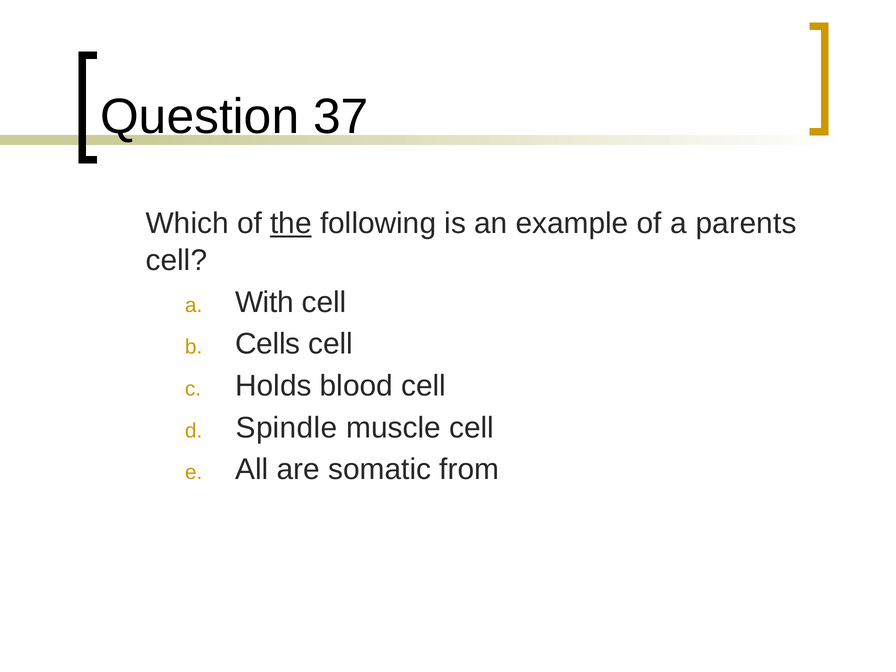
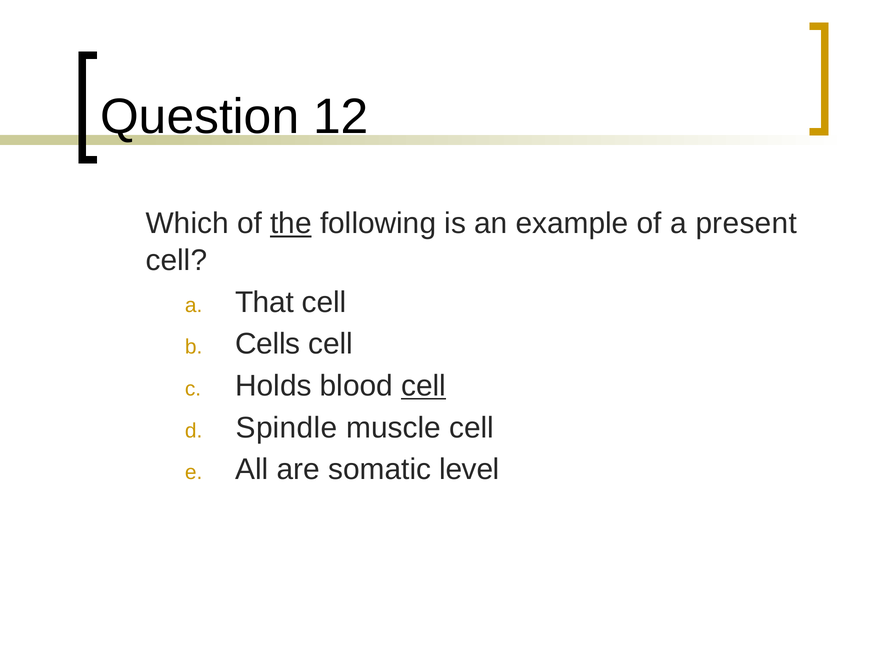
37: 37 -> 12
parents: parents -> present
With: With -> That
cell at (424, 386) underline: none -> present
from: from -> level
